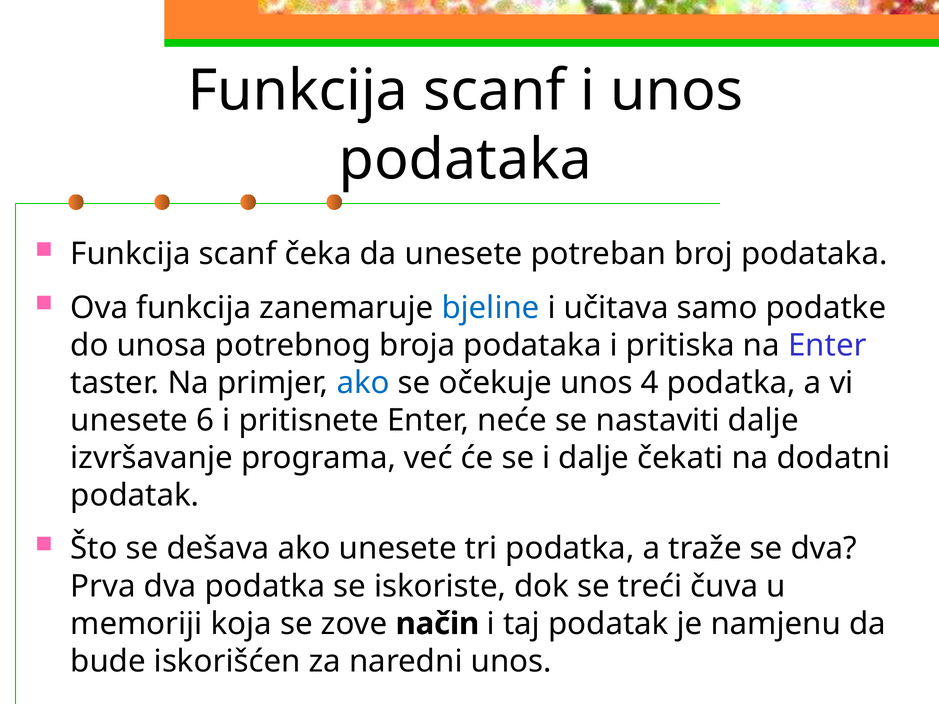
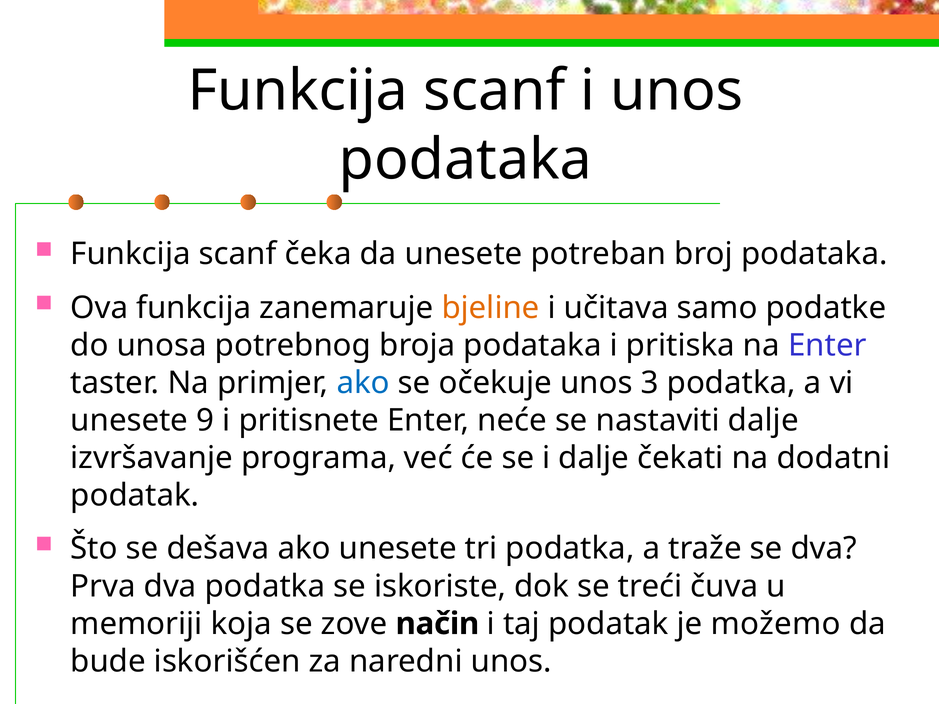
bjeline colour: blue -> orange
4: 4 -> 3
6: 6 -> 9
namjenu: namjenu -> možemo
